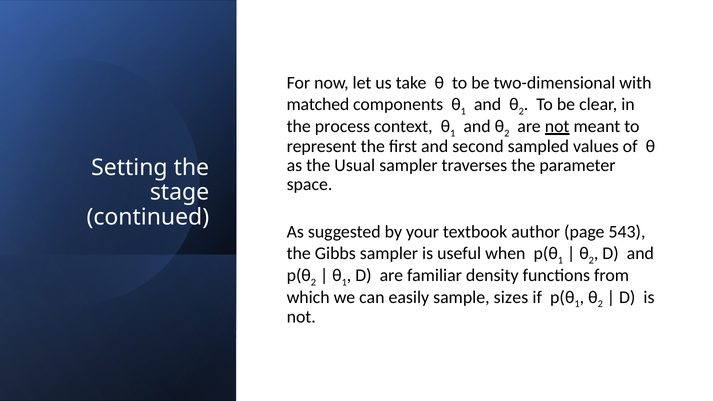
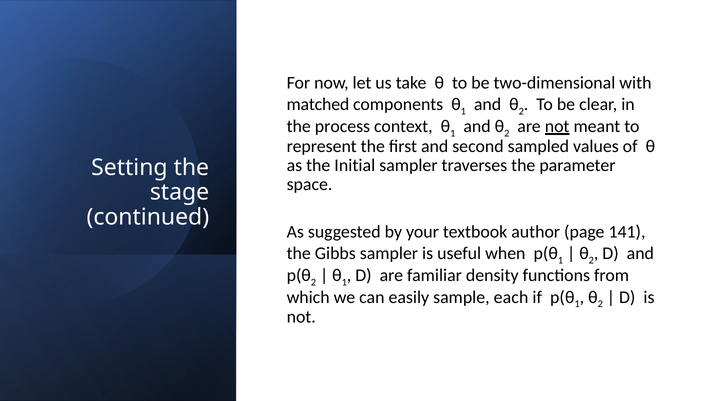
Usual: Usual -> Initial
543: 543 -> 141
sizes: sizes -> each
